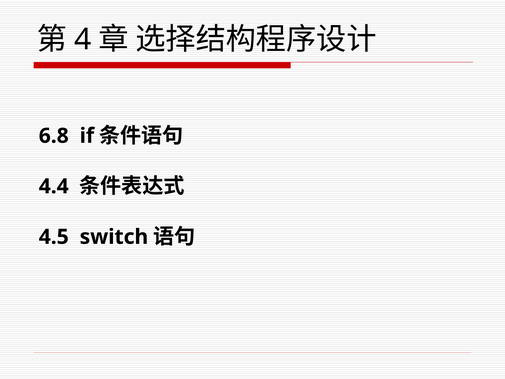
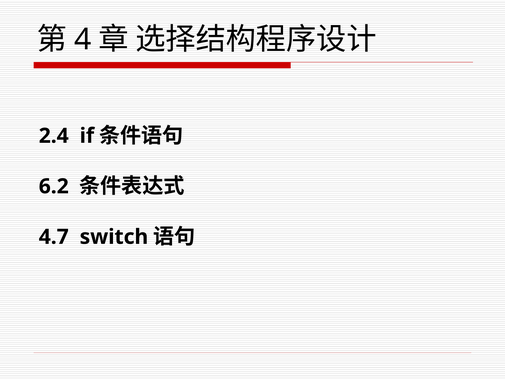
6.8: 6.8 -> 2.4
4.4: 4.4 -> 6.2
4.5: 4.5 -> 4.7
